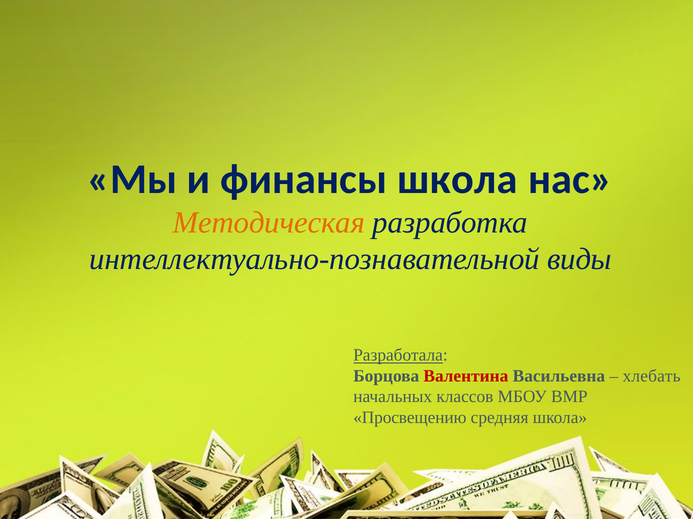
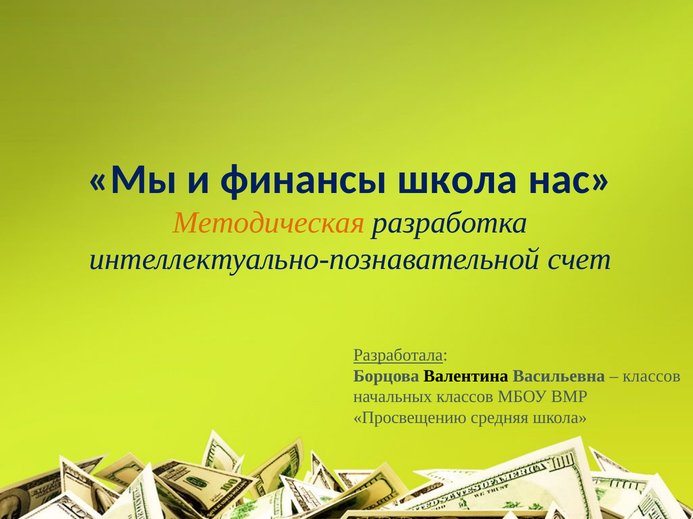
виды: виды -> счет
Валентина colour: red -> black
хлебать at (652, 376): хлебать -> классов
